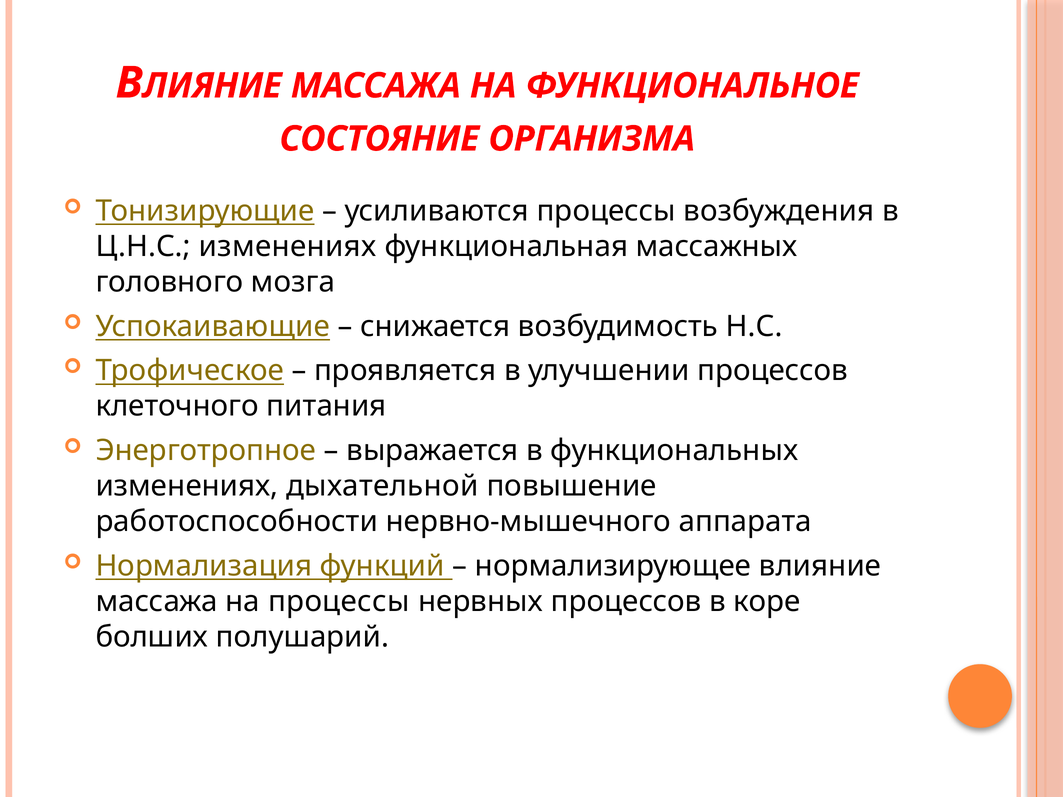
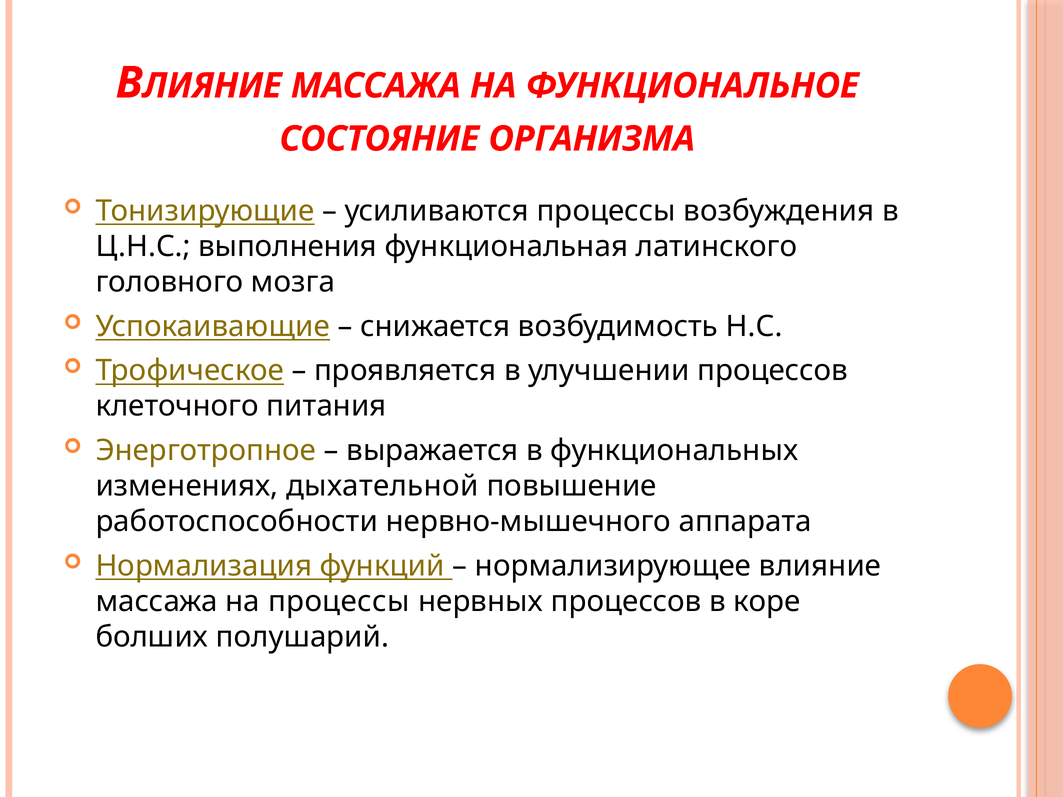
Ц.Н.С изменениях: изменениях -> выполнения
массажных: массажных -> латинского
